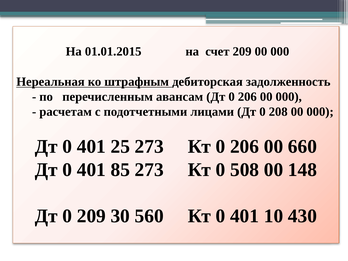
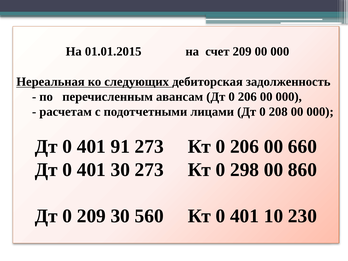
штрафным: штрафным -> следующих
25: 25 -> 91
401 85: 85 -> 30
508: 508 -> 298
148: 148 -> 860
430: 430 -> 230
